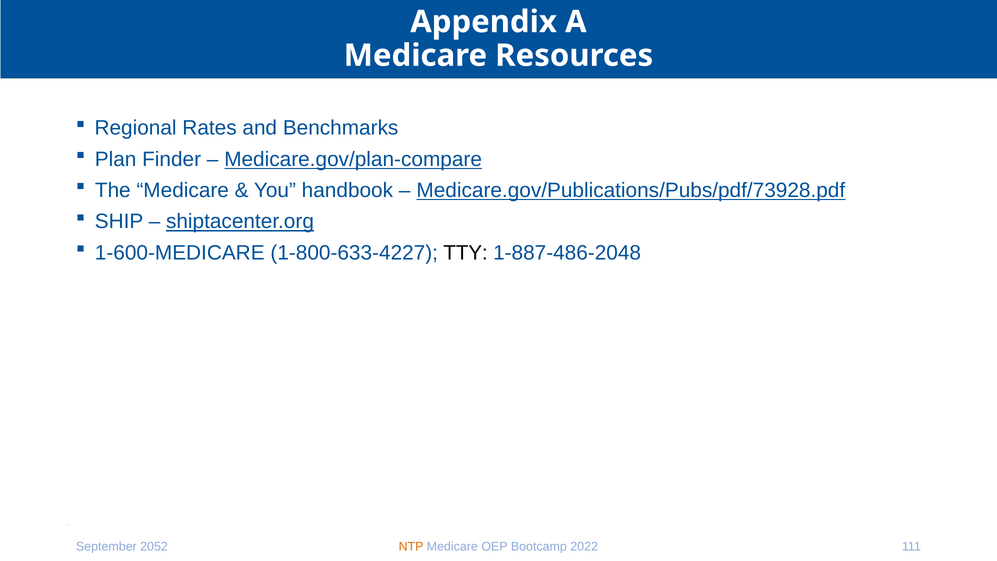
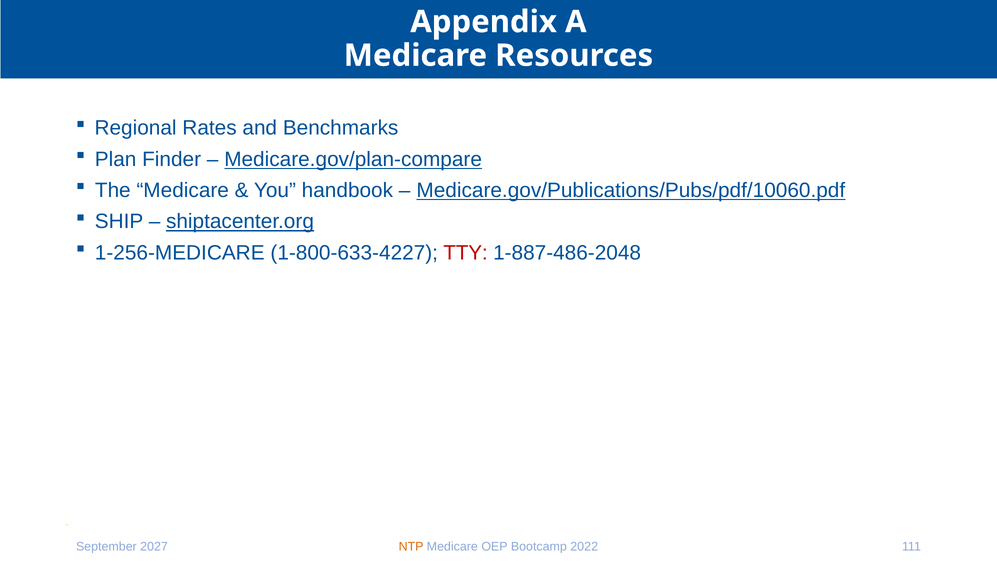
Medicare.gov/Publications/Pubs/pdf/73928.pdf: Medicare.gov/Publications/Pubs/pdf/73928.pdf -> Medicare.gov/Publications/Pubs/pdf/10060.pdf
1-600-MEDICARE: 1-600-MEDICARE -> 1-256-MEDICARE
TTY colour: black -> red
2052: 2052 -> 2027
